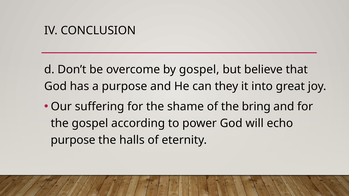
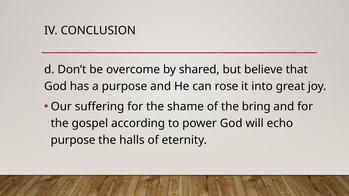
by gospel: gospel -> shared
they: they -> rose
